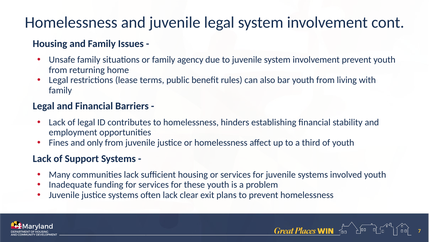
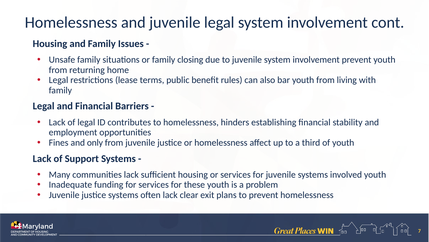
agency: agency -> closing
